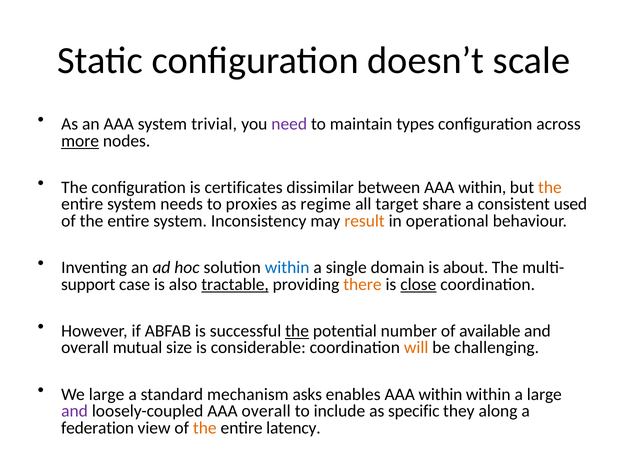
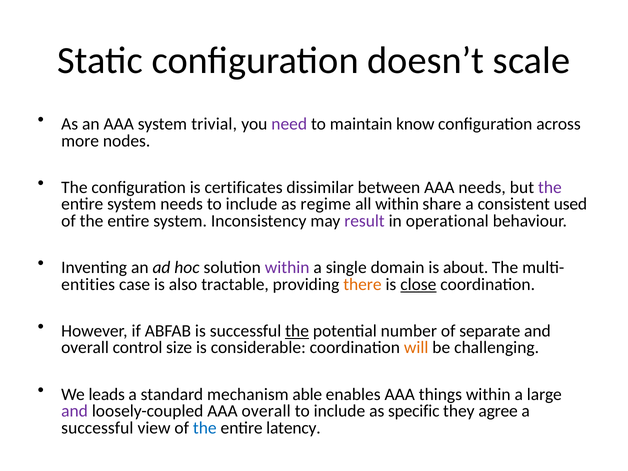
types: types -> know
more underline: present -> none
between AAA within: within -> needs
the at (550, 187) colour: orange -> purple
needs to proxies: proxies -> include
all target: target -> within
result colour: orange -> purple
within at (287, 268) colour: blue -> purple
support: support -> entities
tractable underline: present -> none
available: available -> separate
mutual: mutual -> control
We large: large -> leads
asks: asks -> able
enables AAA within: within -> things
along: along -> agree
federation at (97, 428): federation -> successful
the at (205, 428) colour: orange -> blue
